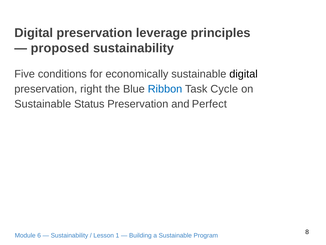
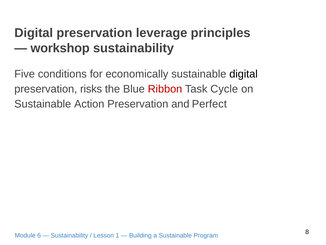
proposed: proposed -> workshop
right: right -> risks
Ribbon colour: blue -> red
Status: Status -> Action
